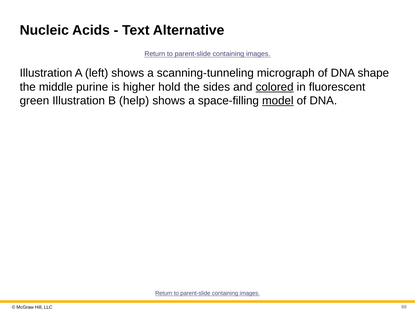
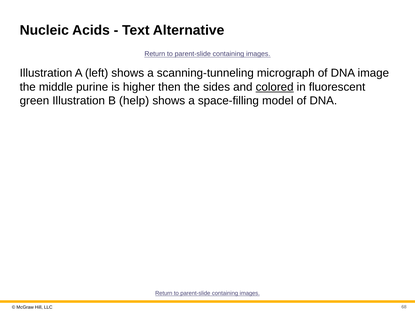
shape: shape -> image
hold: hold -> then
model underline: present -> none
